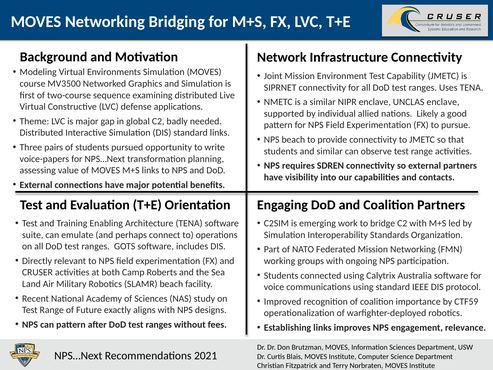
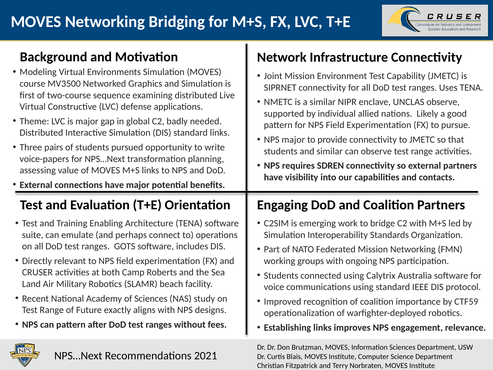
UNCLAS enclave: enclave -> observe
NPS beach: beach -> major
